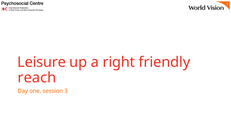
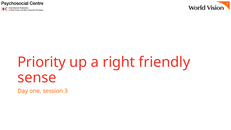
Leisure: Leisure -> Priority
reach: reach -> sense
